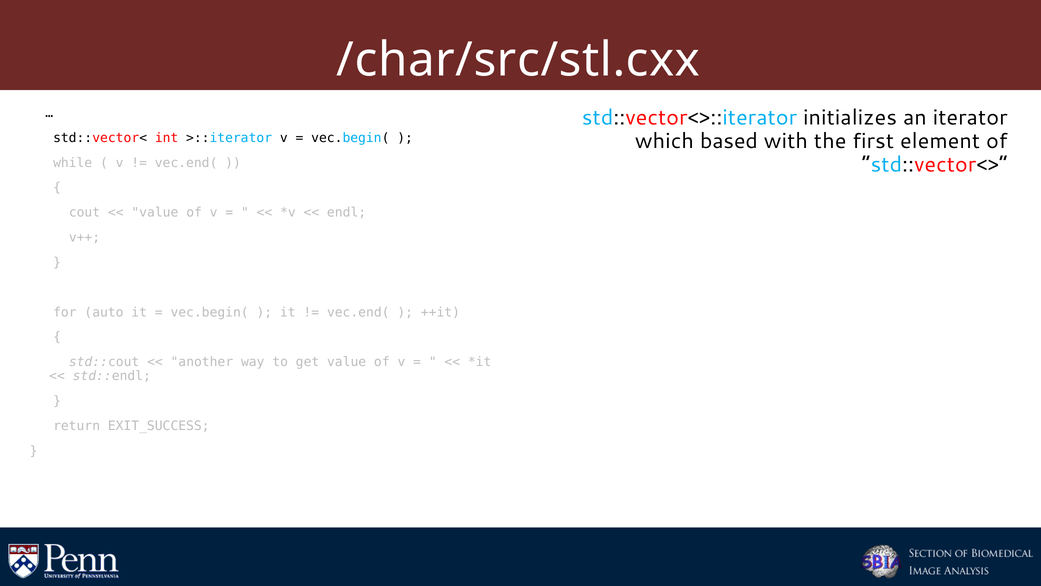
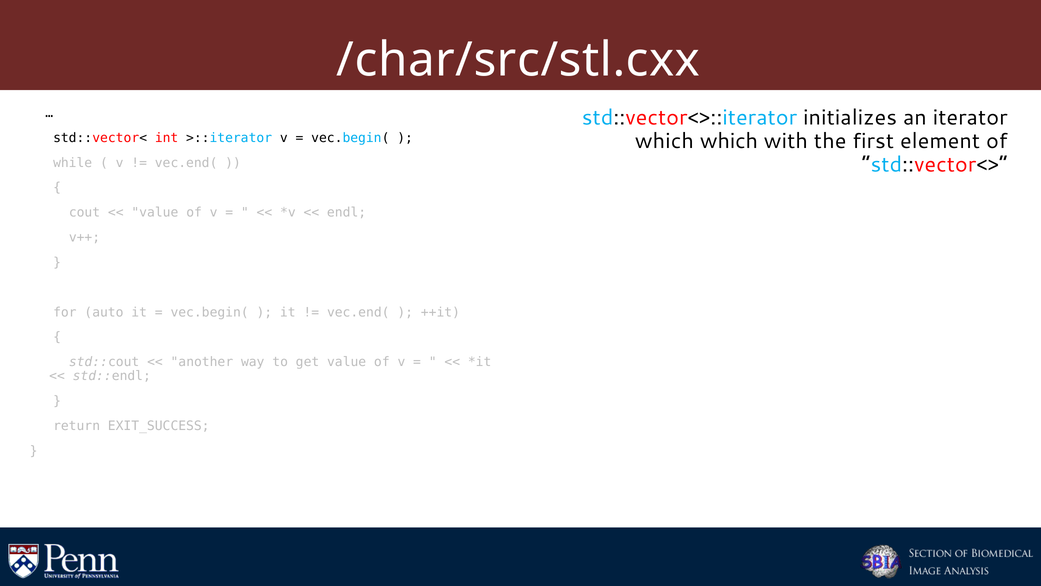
which based: based -> which
